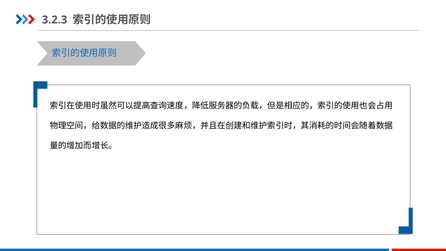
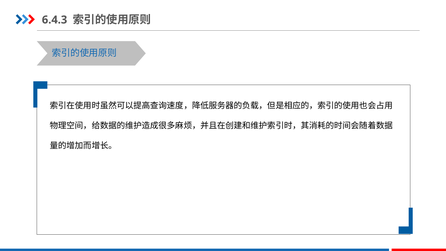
3.2.3: 3.2.3 -> 6.4.3
